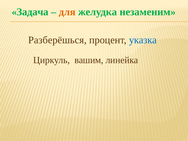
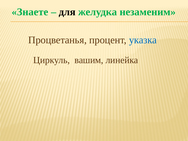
Задача: Задача -> Знаете
для colour: orange -> black
Разберёшься: Разберёшься -> Процветанья
